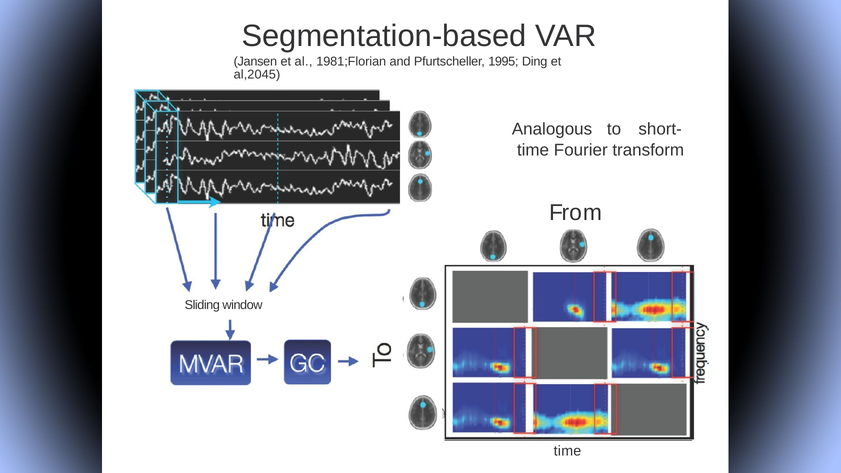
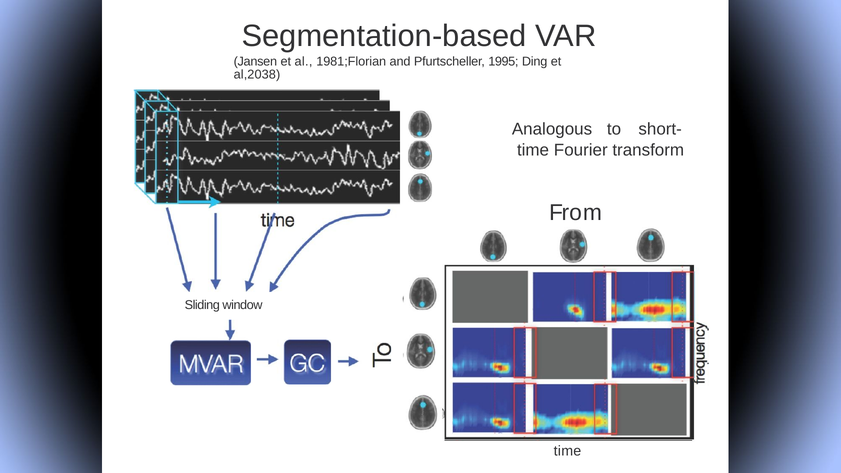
al,2045: al,2045 -> al,2038
